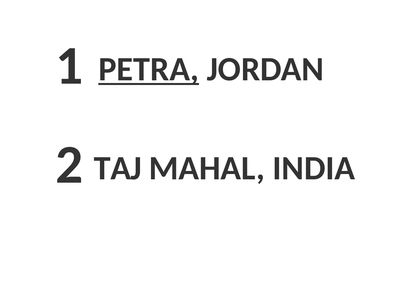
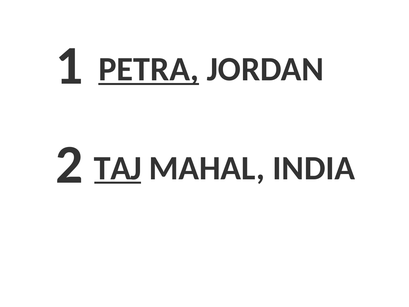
TAJ underline: none -> present
